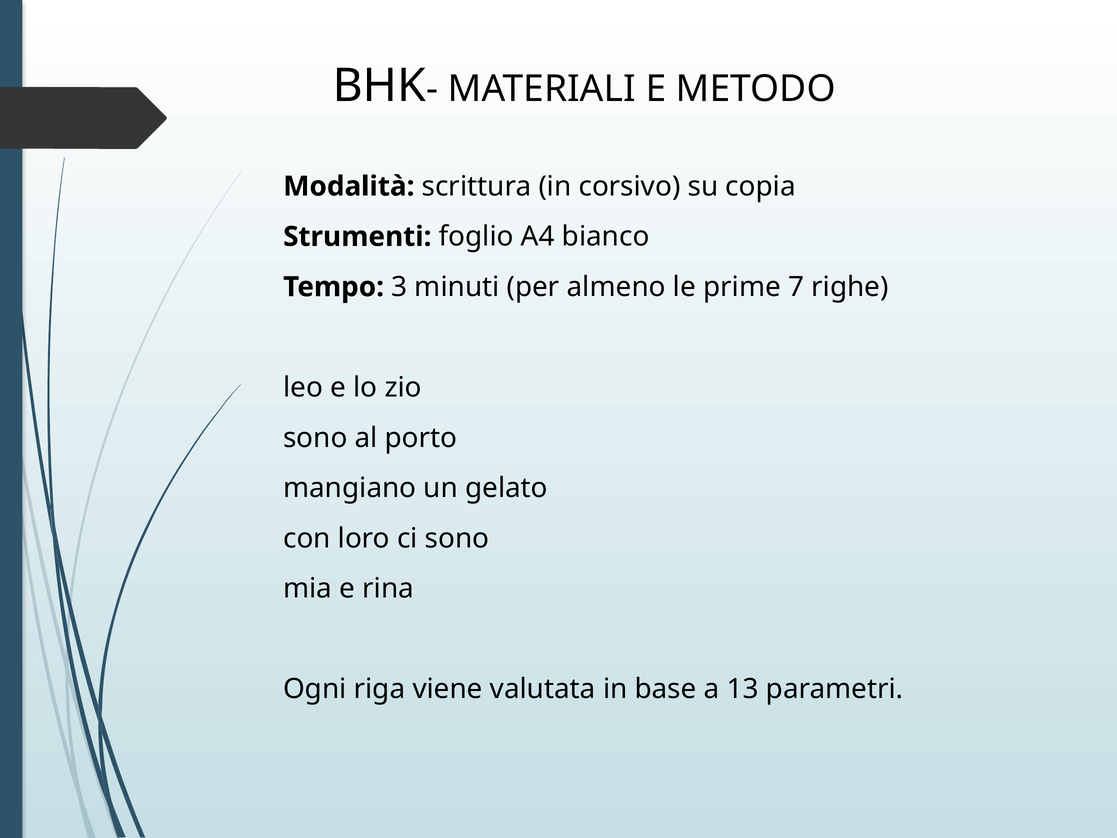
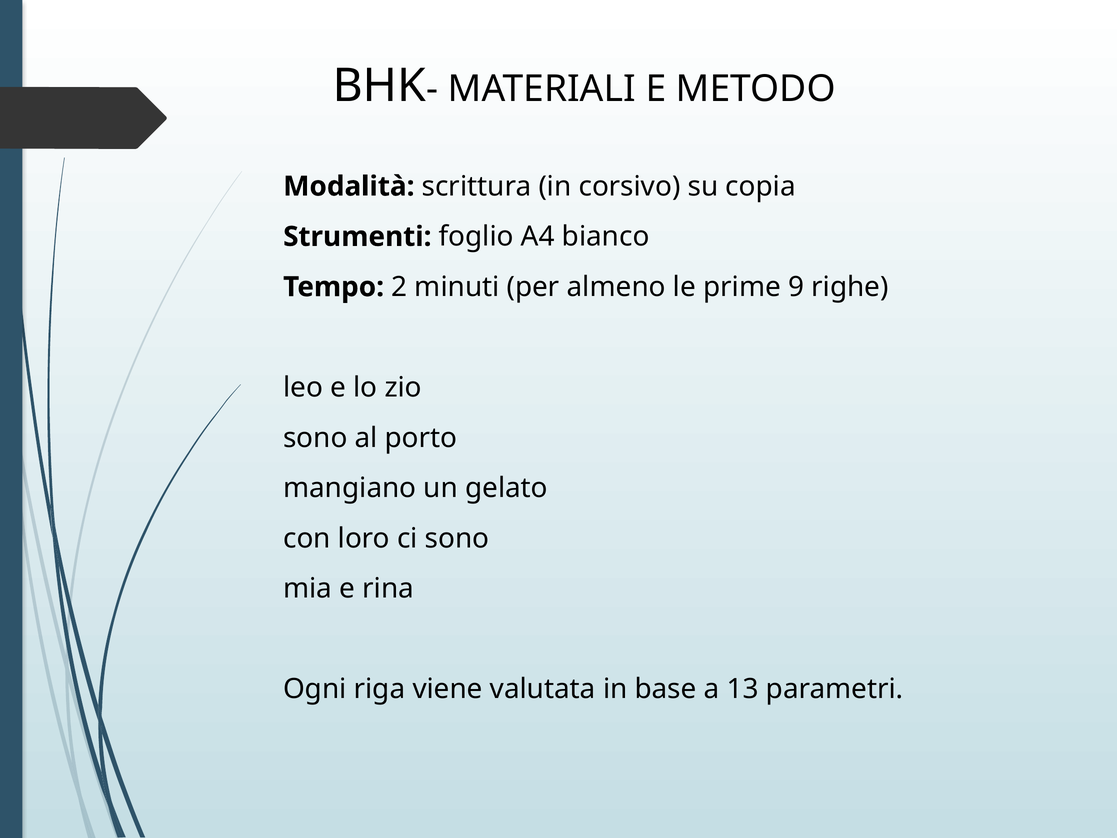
3: 3 -> 2
7: 7 -> 9
